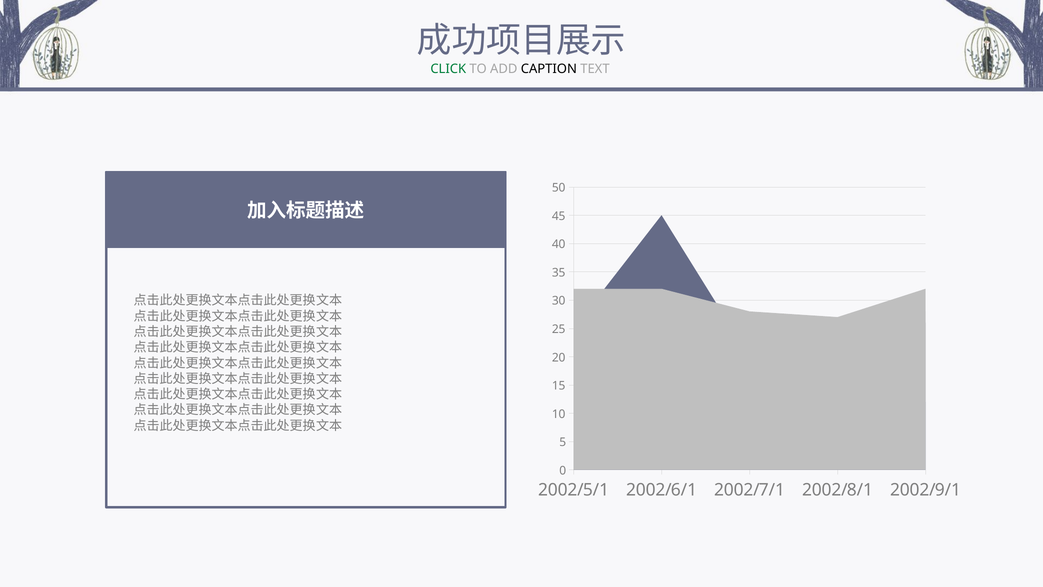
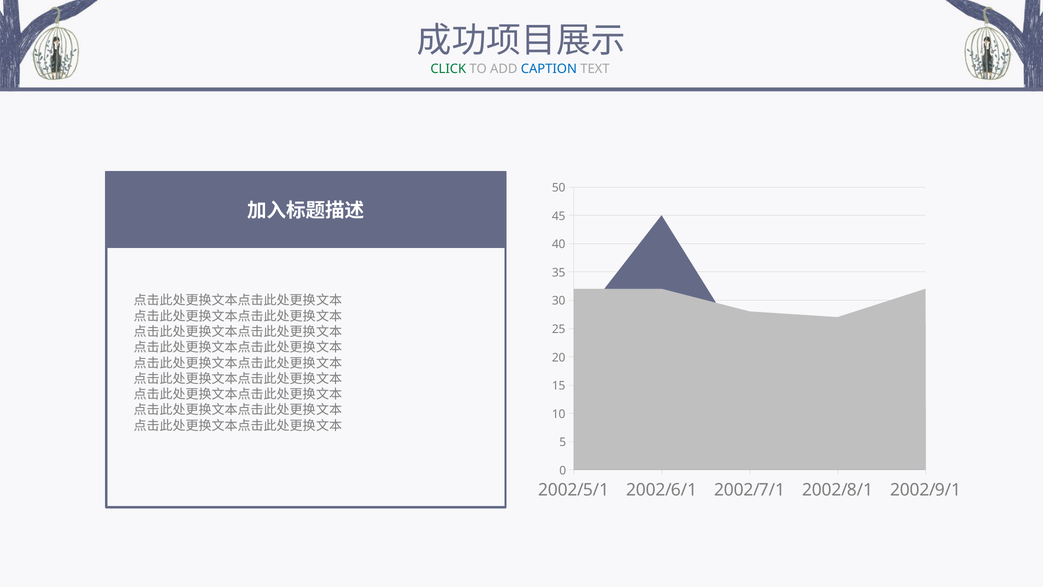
CAPTION colour: black -> blue
